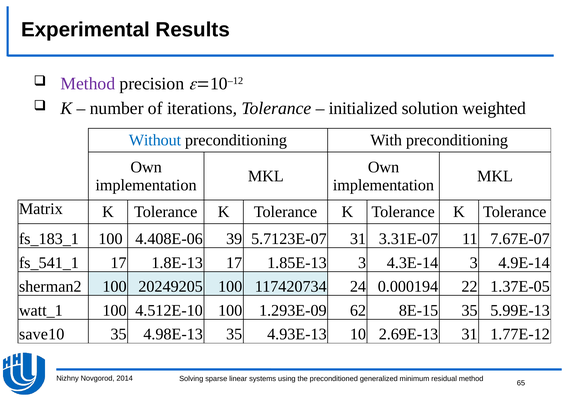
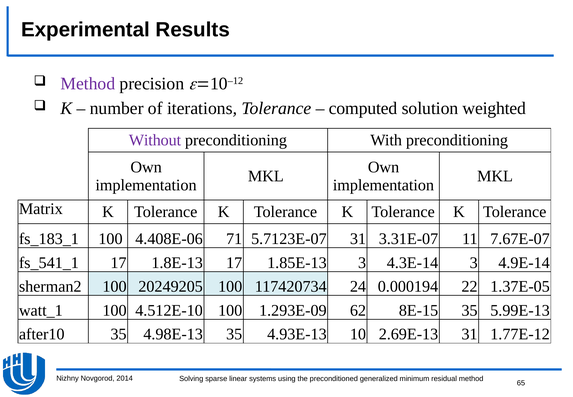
initialized: initialized -> computed
Without colour: blue -> purple
39: 39 -> 71
save10: save10 -> after10
